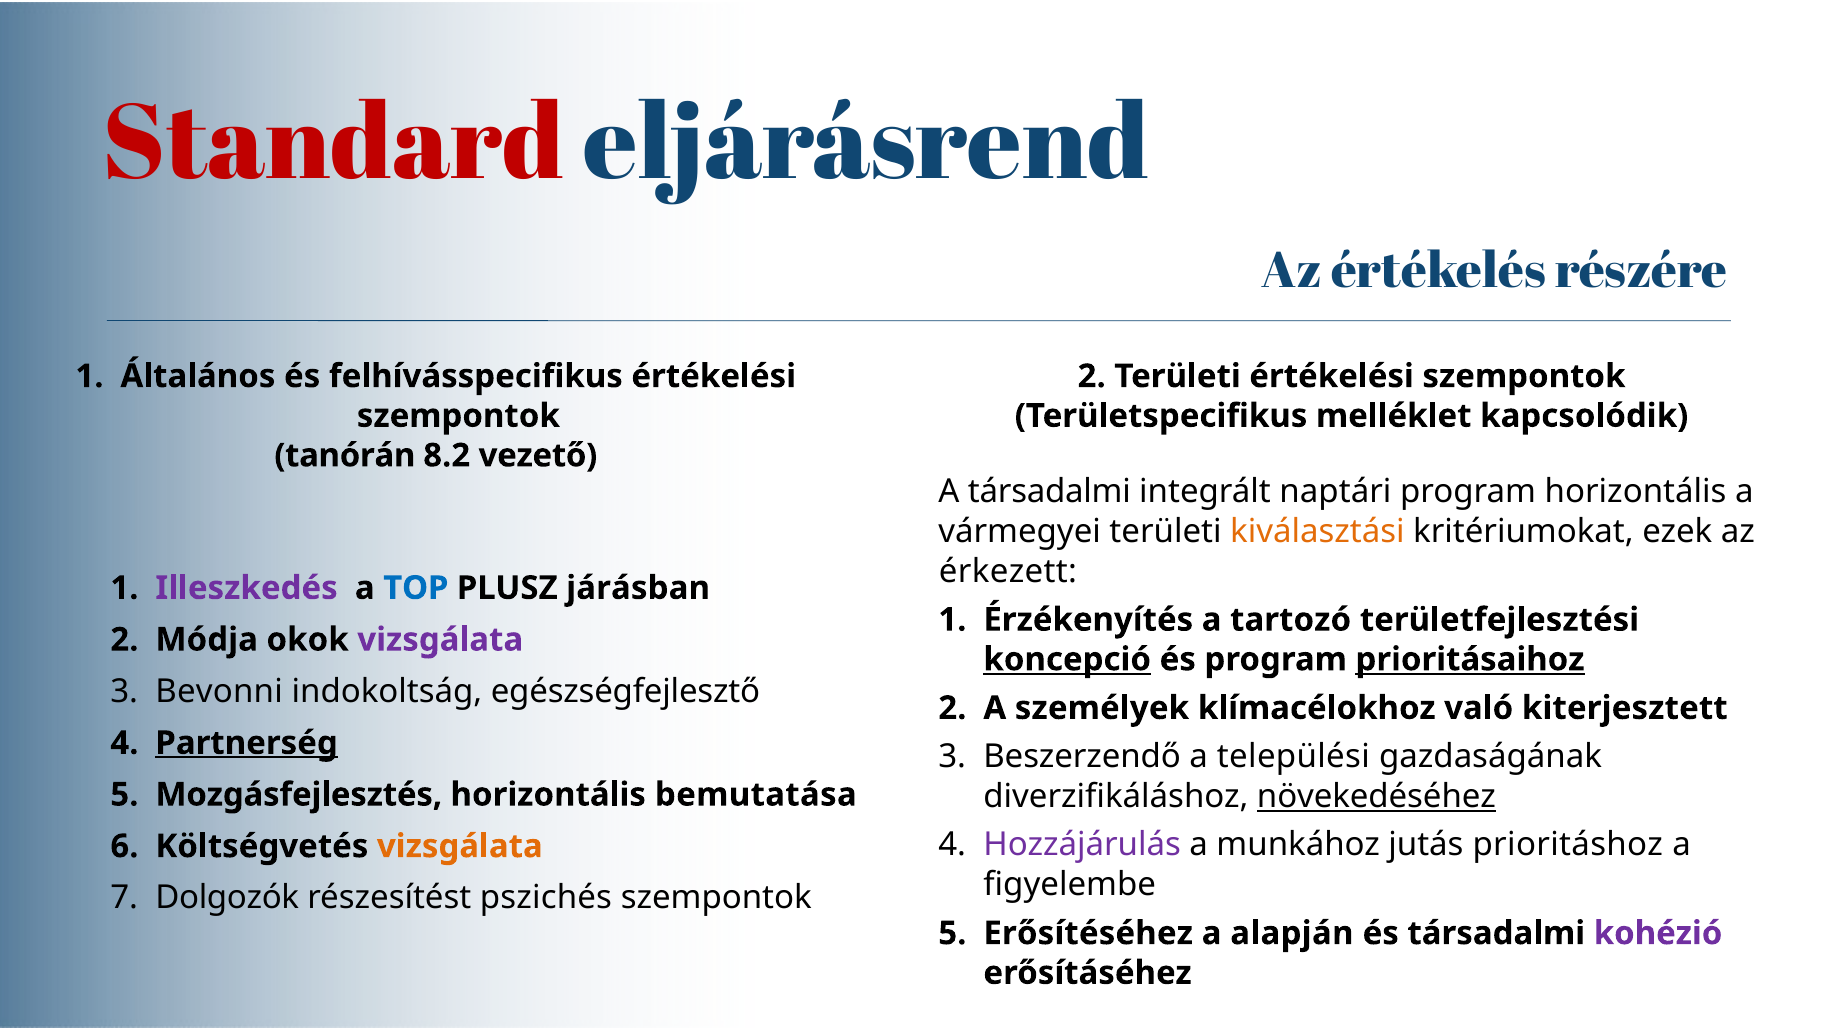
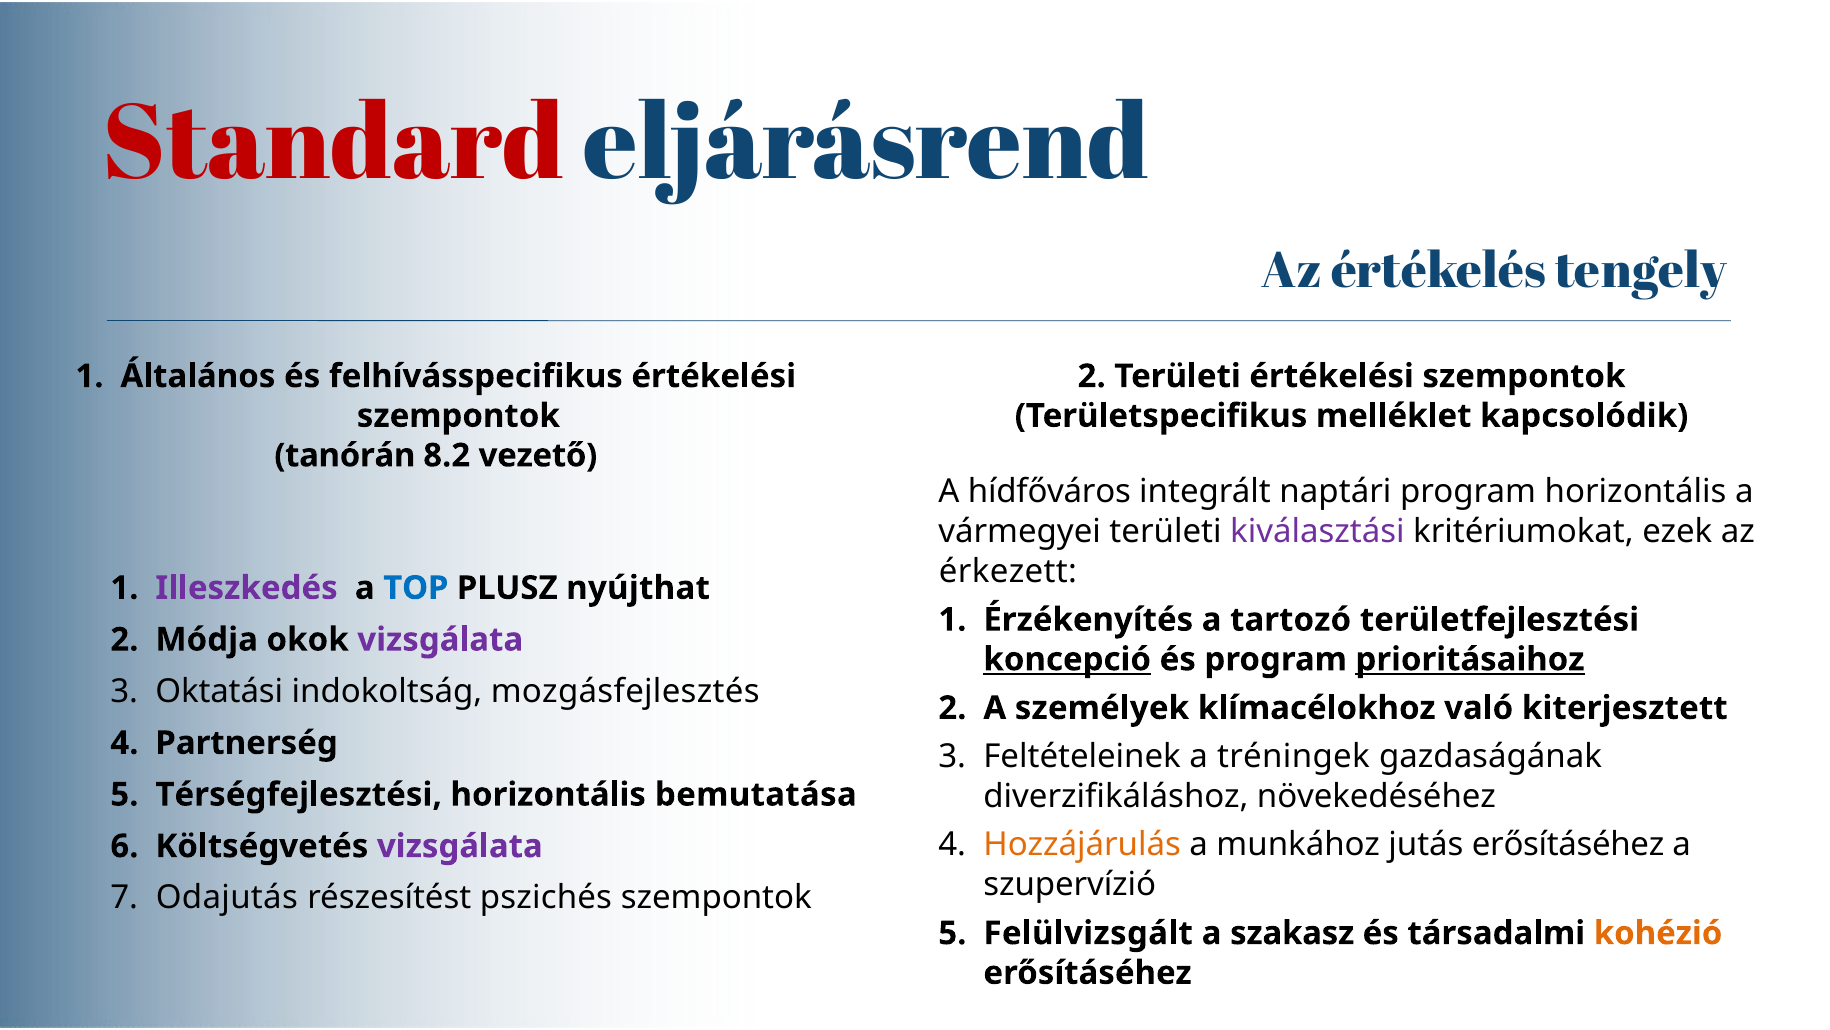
részére: részére -> tengely
A társadalmi: társadalmi -> hídfőváros
kiválasztási colour: orange -> purple
járásban: járásban -> nyújthat
Bevonni: Bevonni -> Oktatási
egészségfejlesztő: egészségfejlesztő -> mozgásfejlesztés
Partnerség underline: present -> none
Beszerzendő: Beszerzendő -> Feltételeinek
települési: települési -> tréningek
növekedéséhez underline: present -> none
Mozgásfejlesztés: Mozgásfejlesztés -> Térségfejlesztési
Hozzájárulás colour: purple -> orange
jutás prioritáshoz: prioritáshoz -> erősításéhez
vizsgálata at (460, 846) colour: orange -> purple
figyelembe: figyelembe -> szupervízió
Dolgozók: Dolgozók -> Odajutás
Erősítéséhez: Erősítéséhez -> Felülvizsgált
alapján: alapján -> szakasz
kohézió colour: purple -> orange
